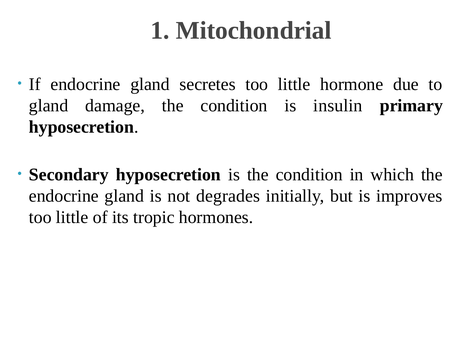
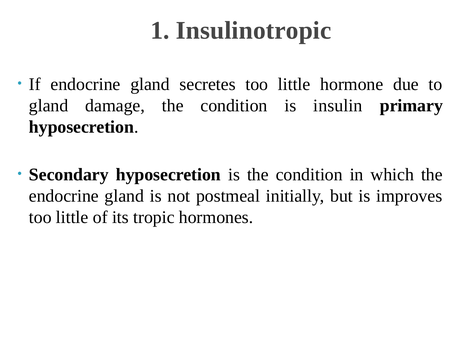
Mitochondrial: Mitochondrial -> Insulinotropic
degrades: degrades -> postmeal
